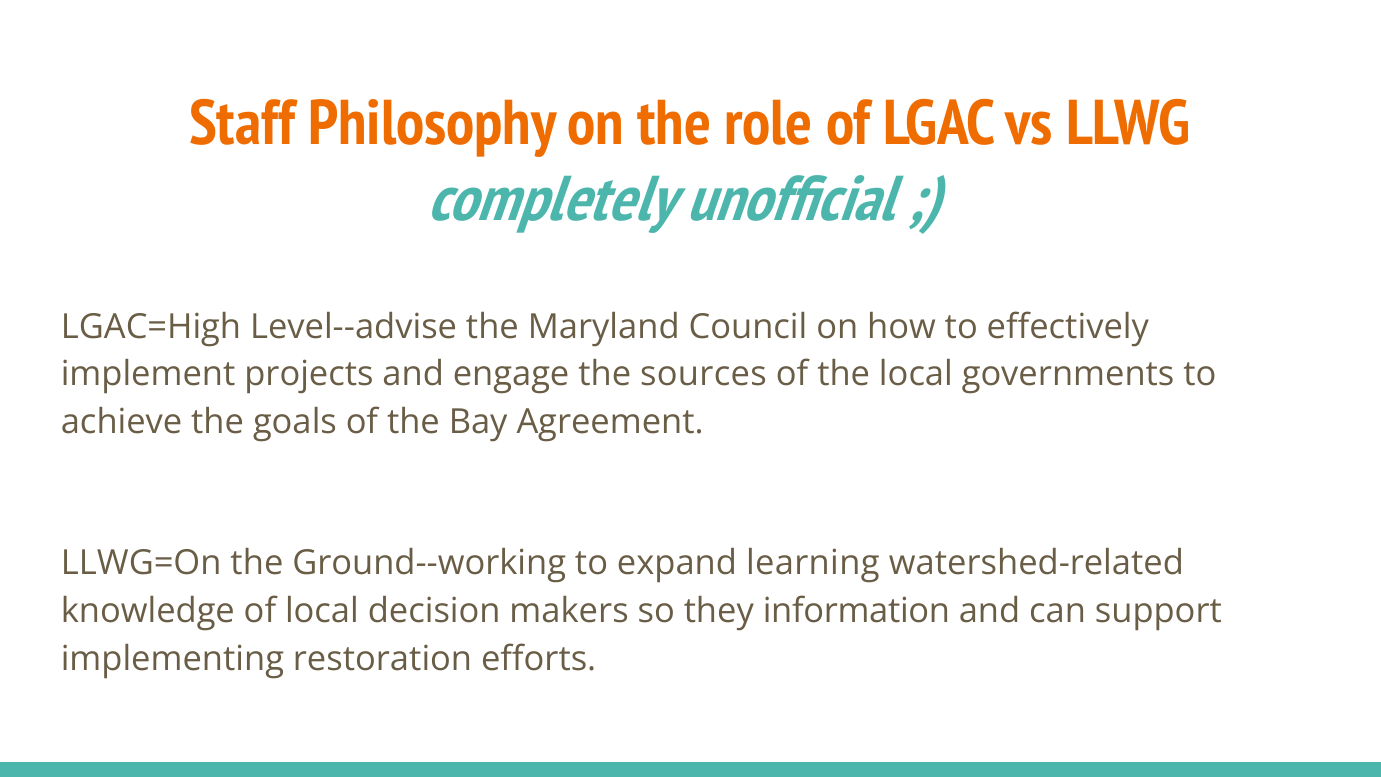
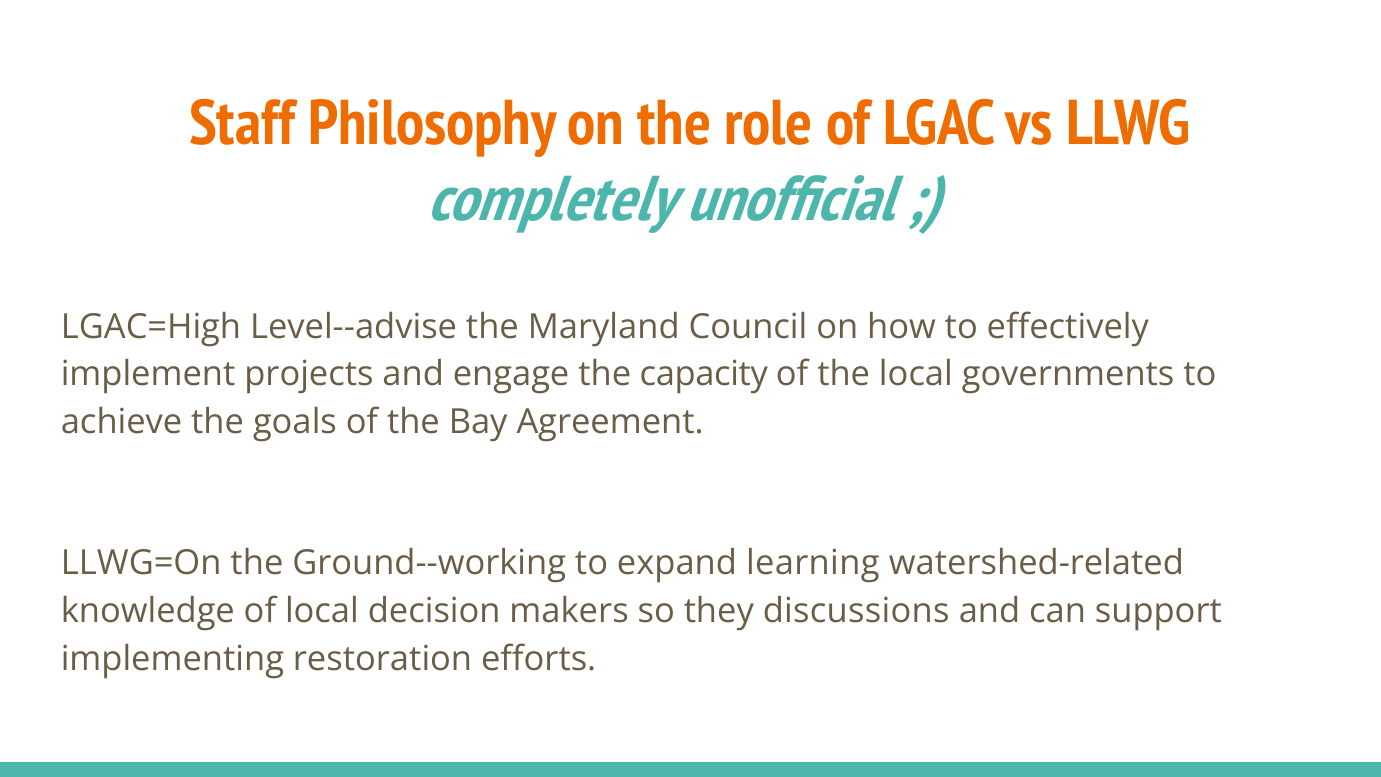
sources: sources -> capacity
information: information -> discussions
